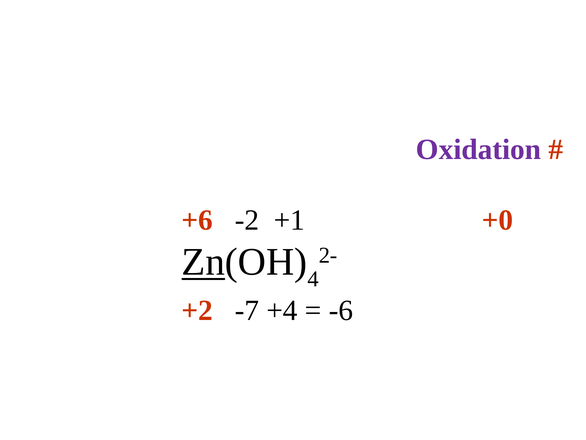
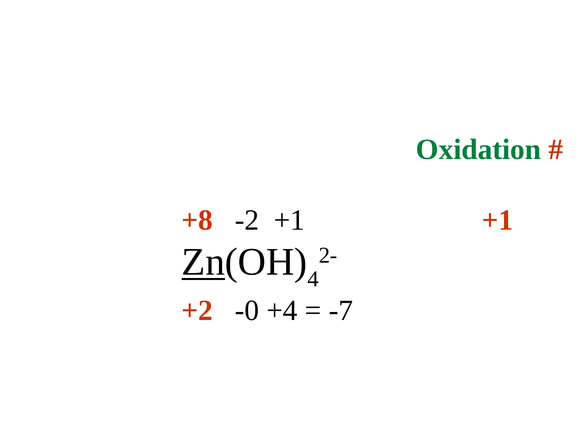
Oxidation colour: purple -> green
+6: +6 -> +8
+1 +0: +0 -> +1
-7: -7 -> -0
-6: -6 -> -7
